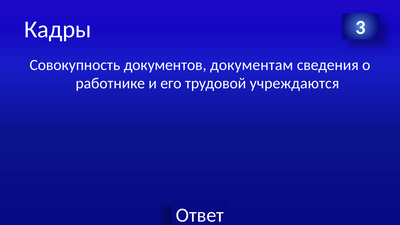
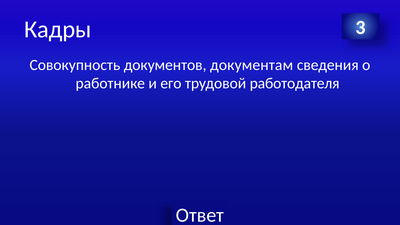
учреждаются: учреждаются -> работодателя
